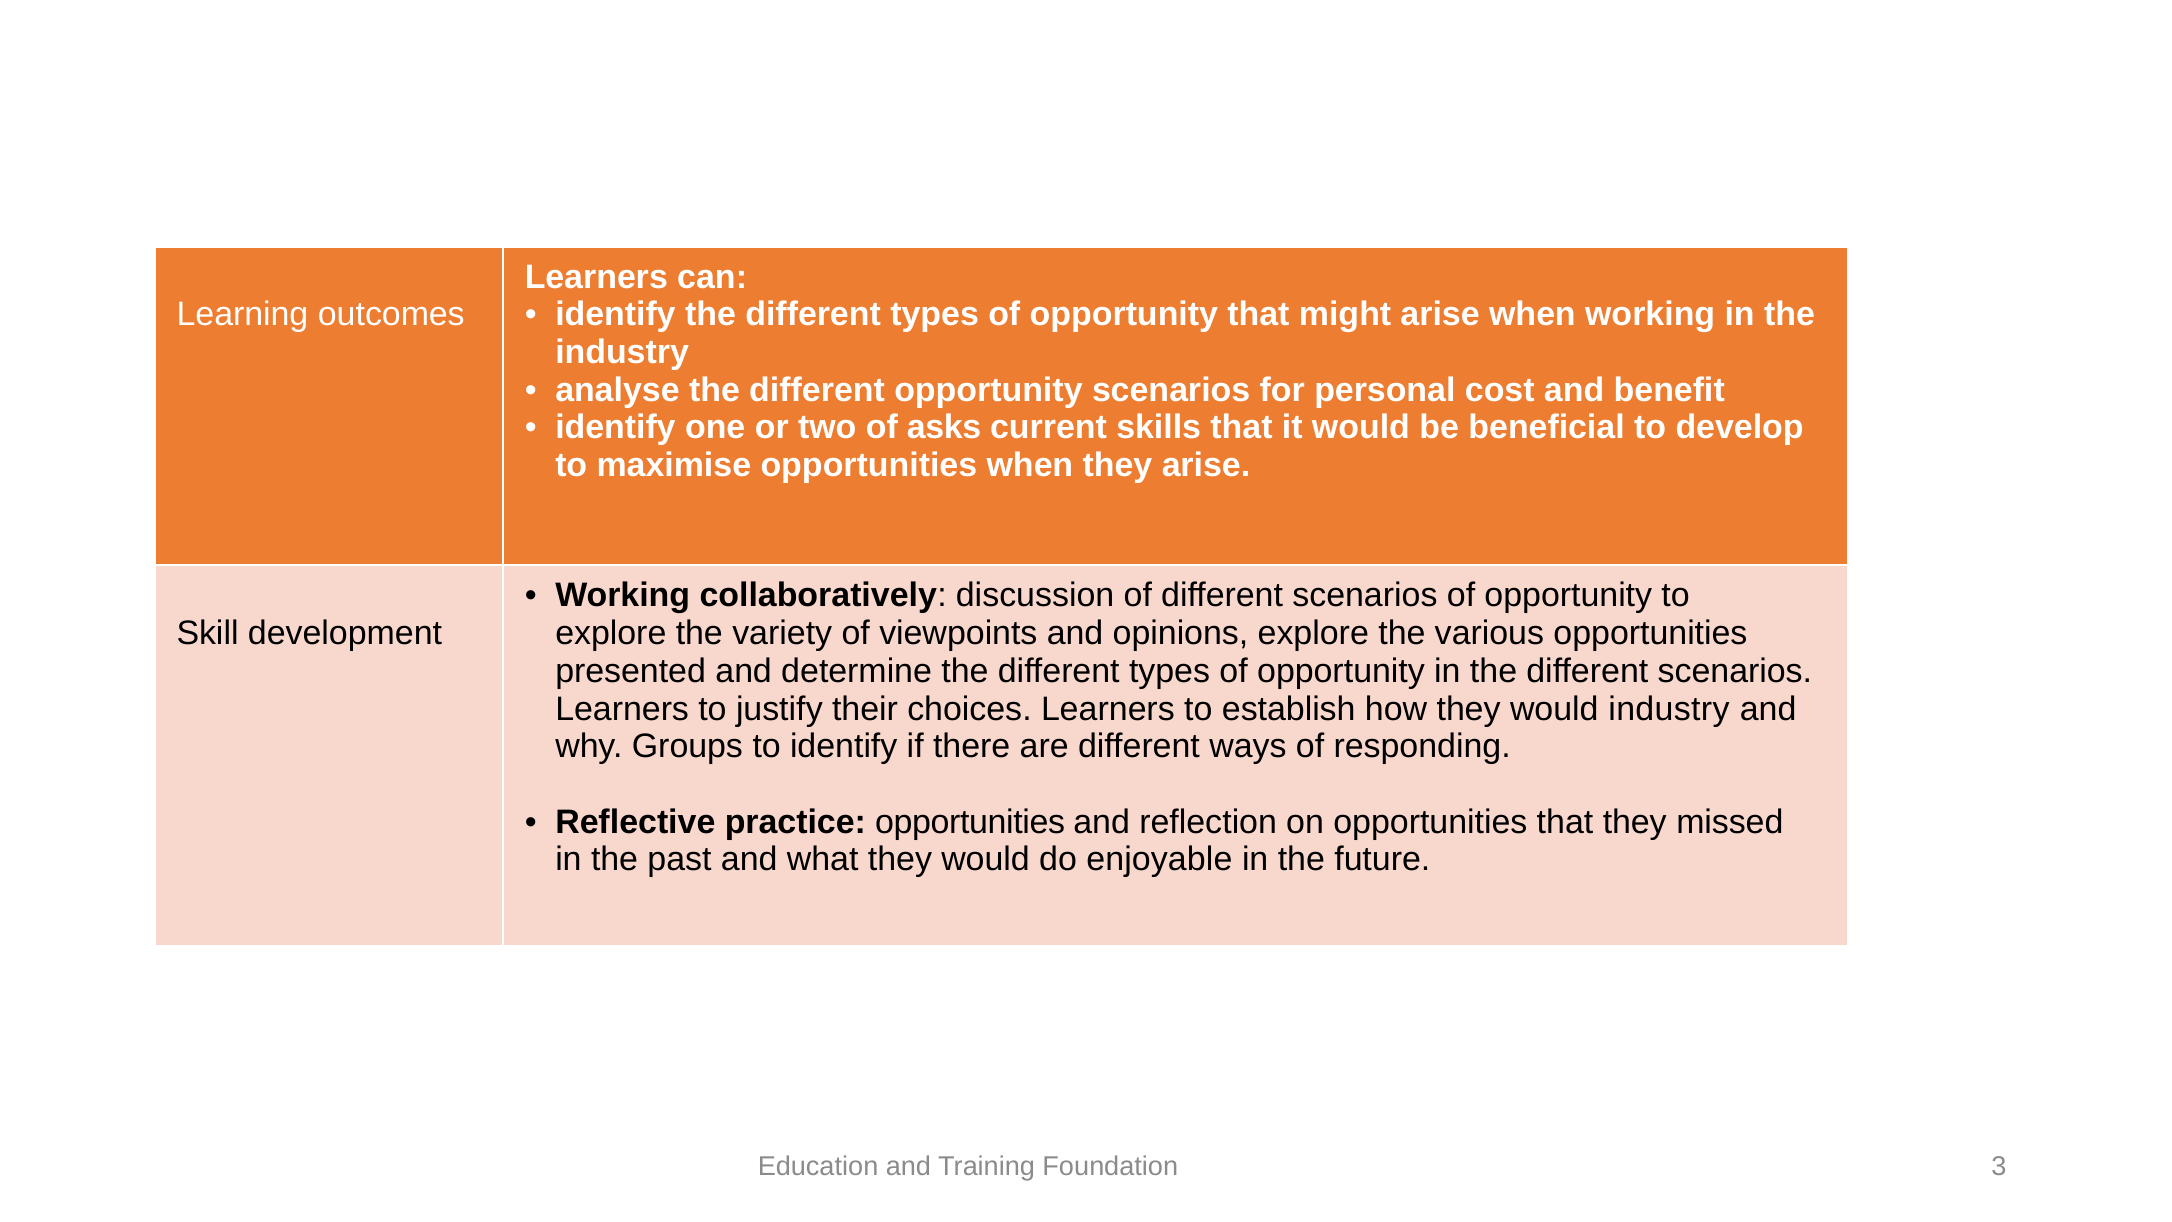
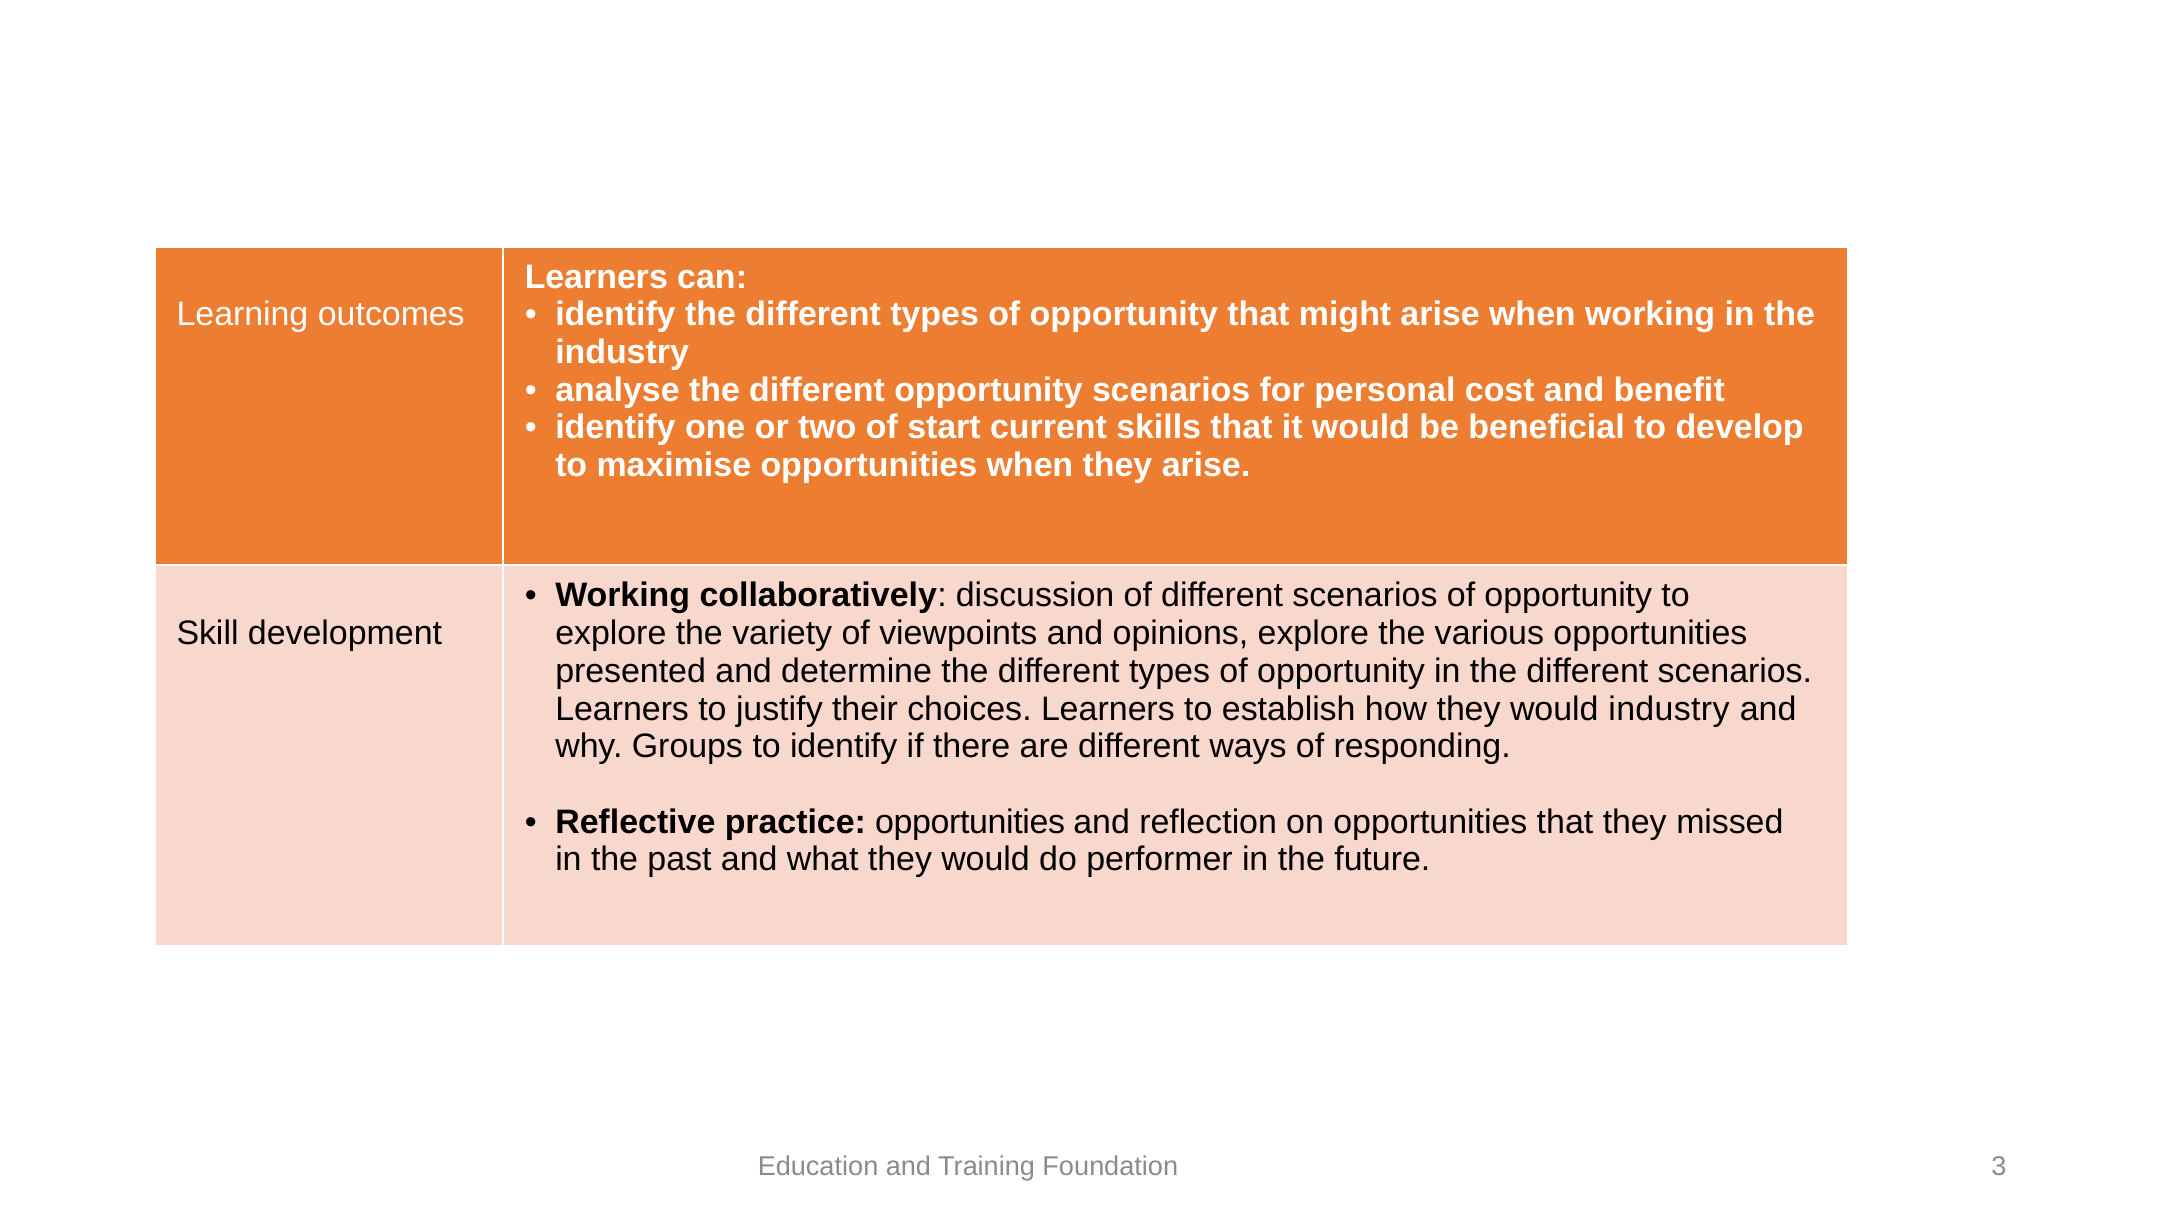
asks: asks -> start
enjoyable: enjoyable -> performer
